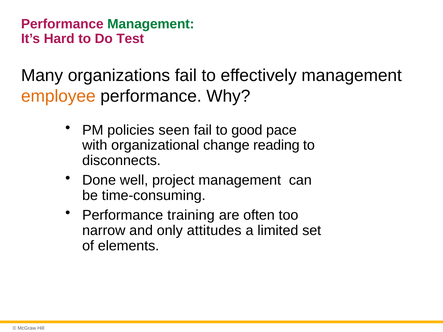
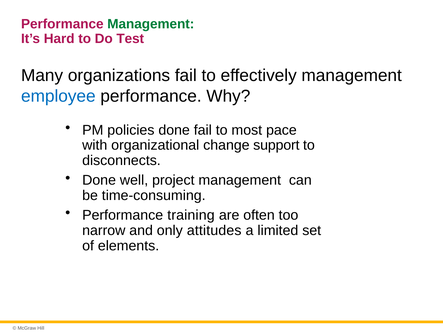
employee colour: orange -> blue
policies seen: seen -> done
good: good -> most
reading: reading -> support
